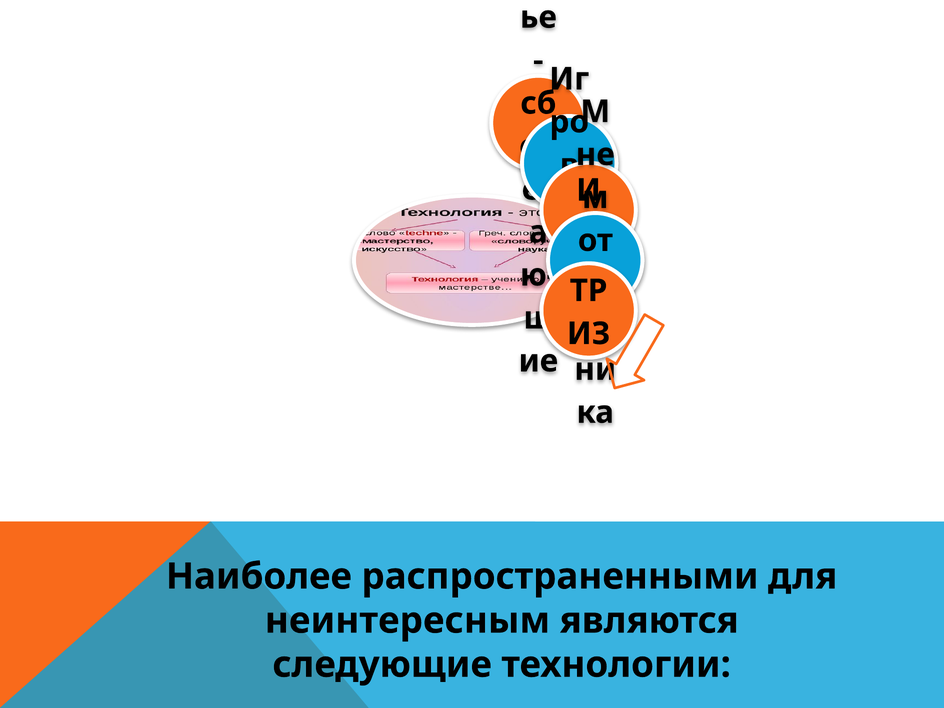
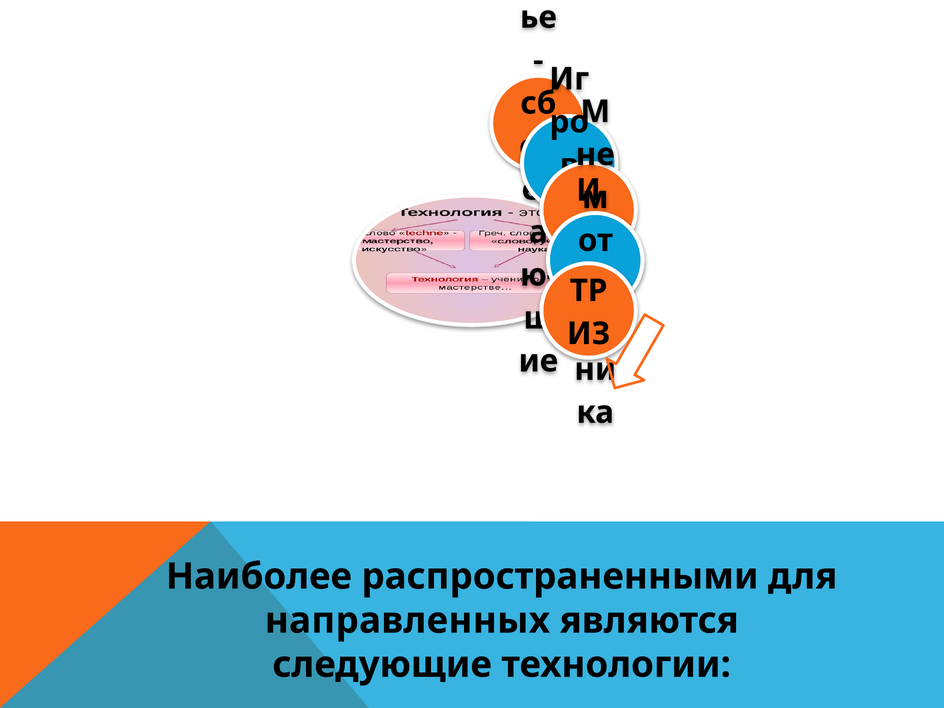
неинтересным: неинтересным -> направленных
